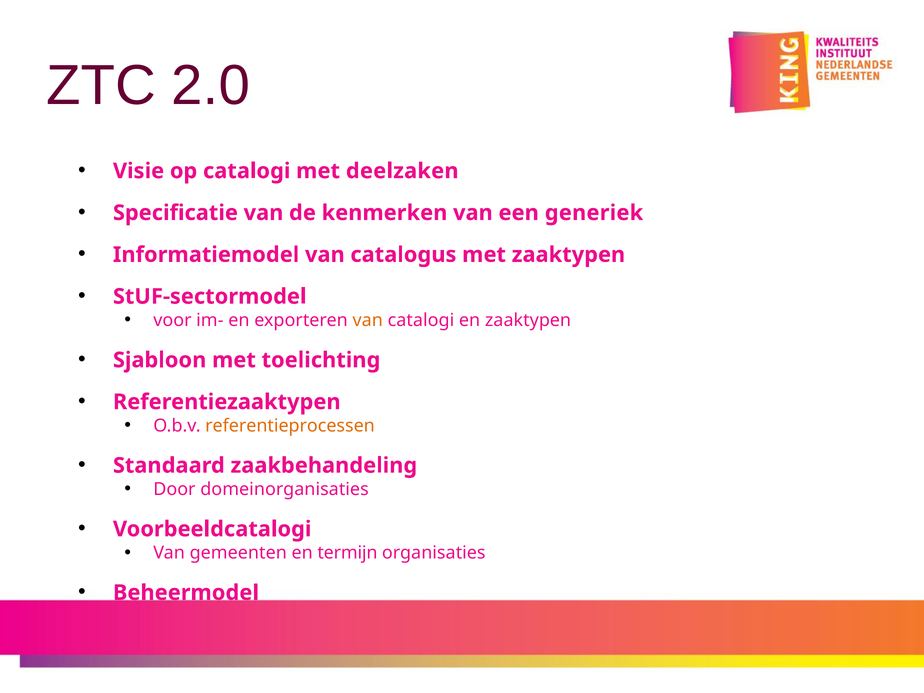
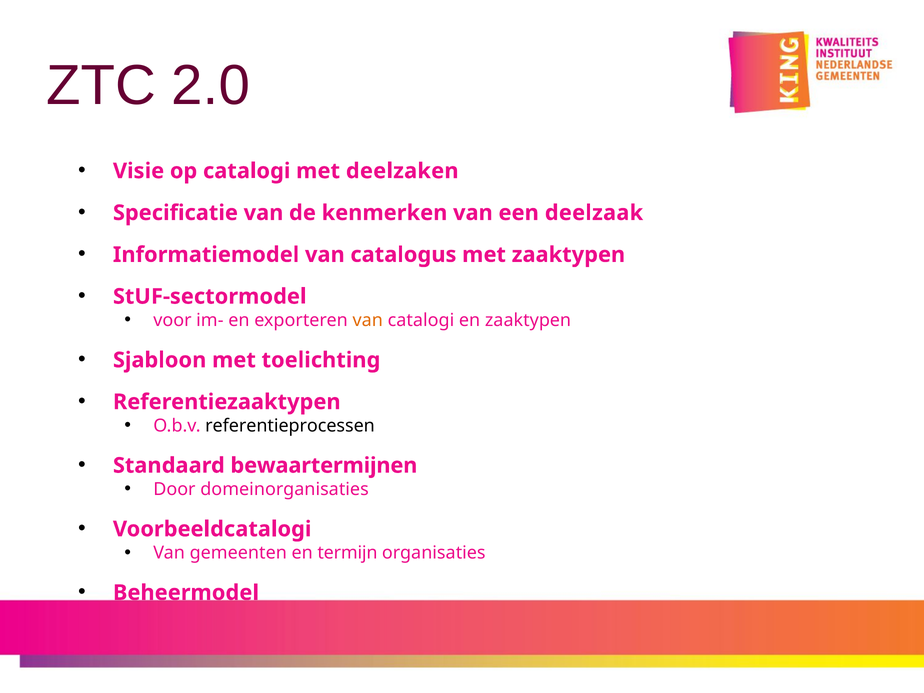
generiek: generiek -> deelzaak
referentieprocessen colour: orange -> black
zaakbehandeling: zaakbehandeling -> bewaartermijnen
